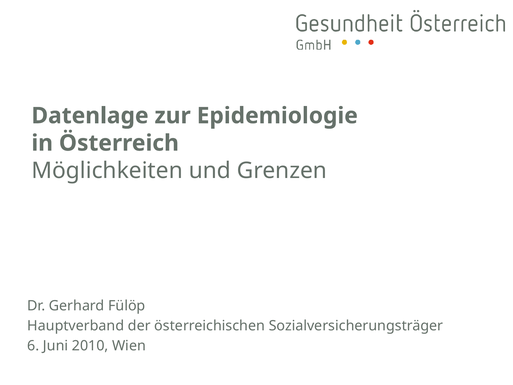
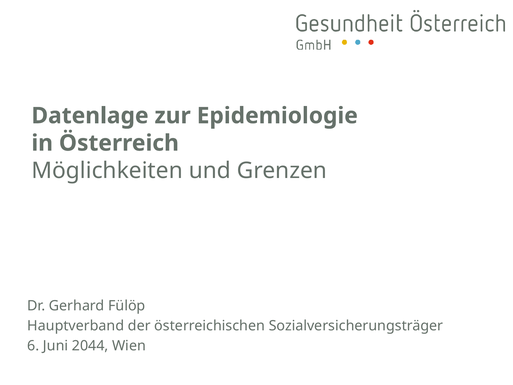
2010: 2010 -> 2044
